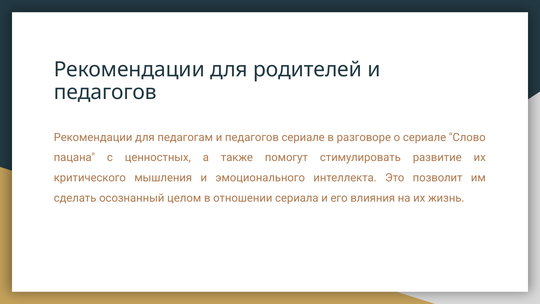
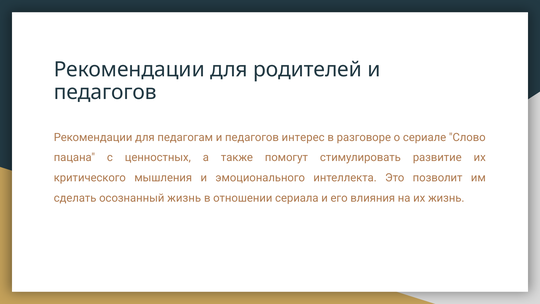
педагогов сериале: сериале -> интерес
осознанный целом: целом -> жизнь
